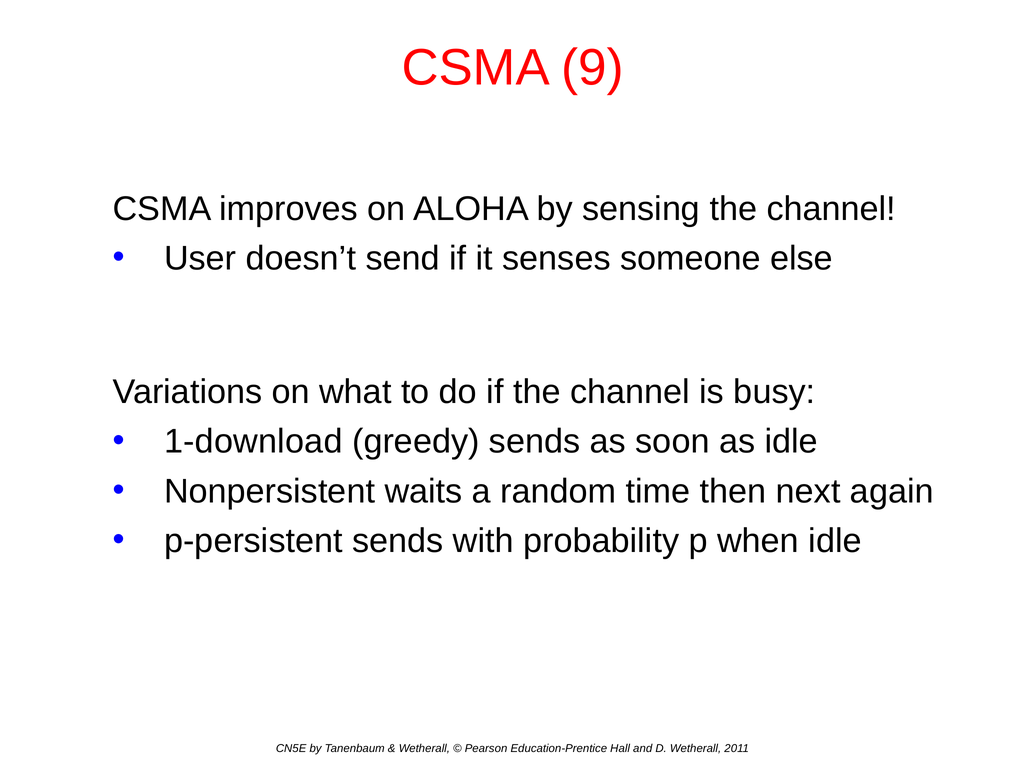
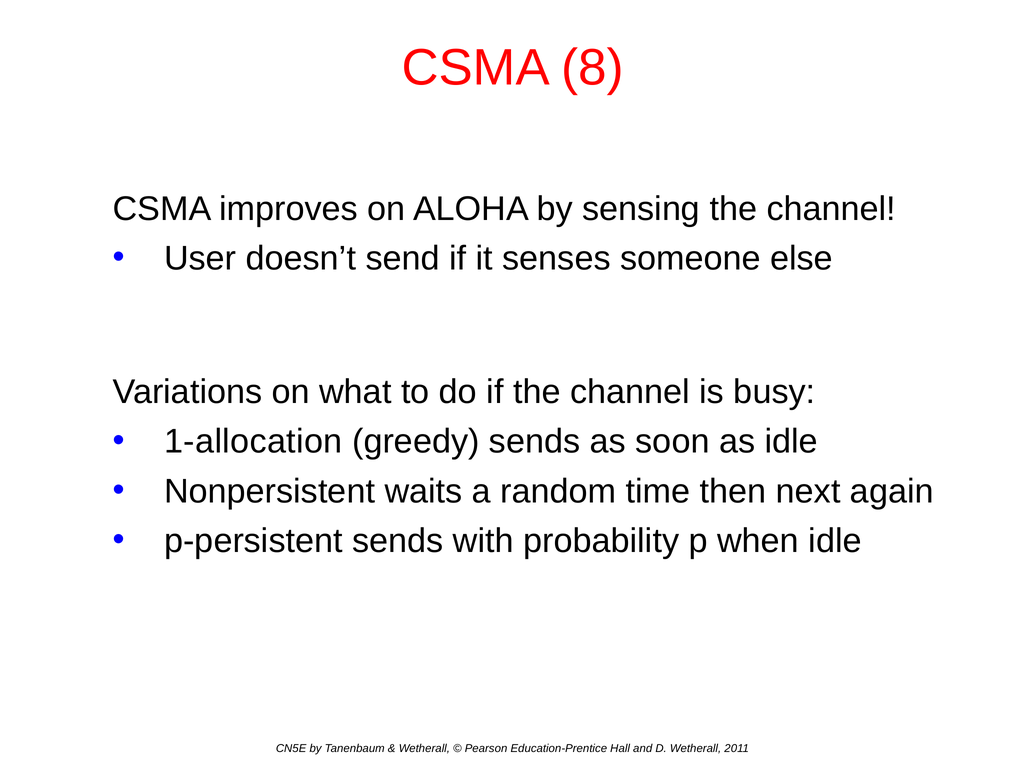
9: 9 -> 8
1-download: 1-download -> 1-allocation
